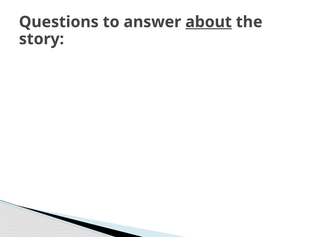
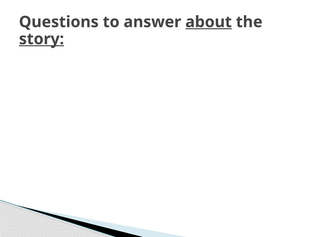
story underline: none -> present
